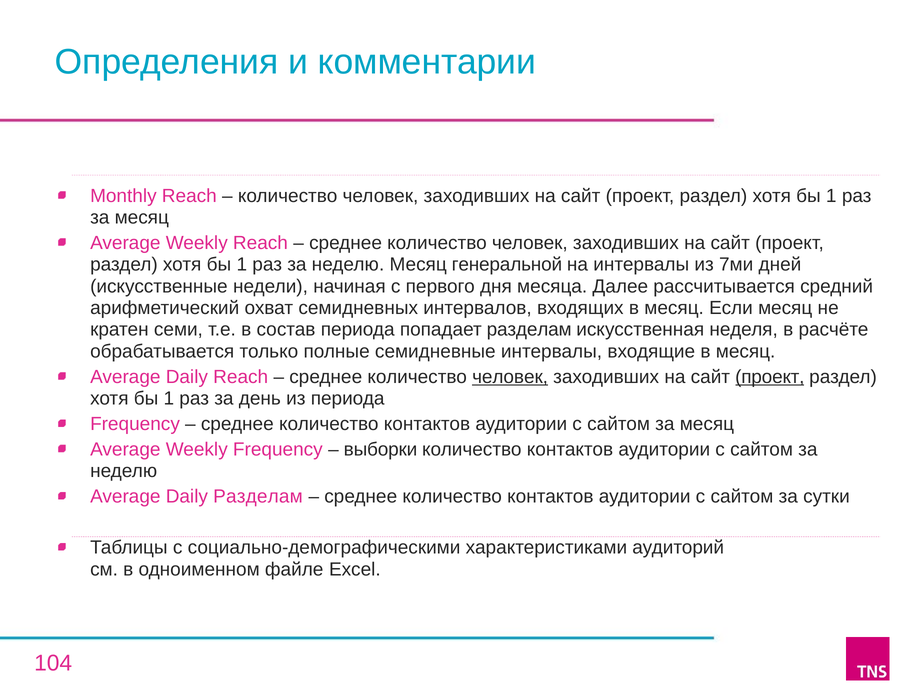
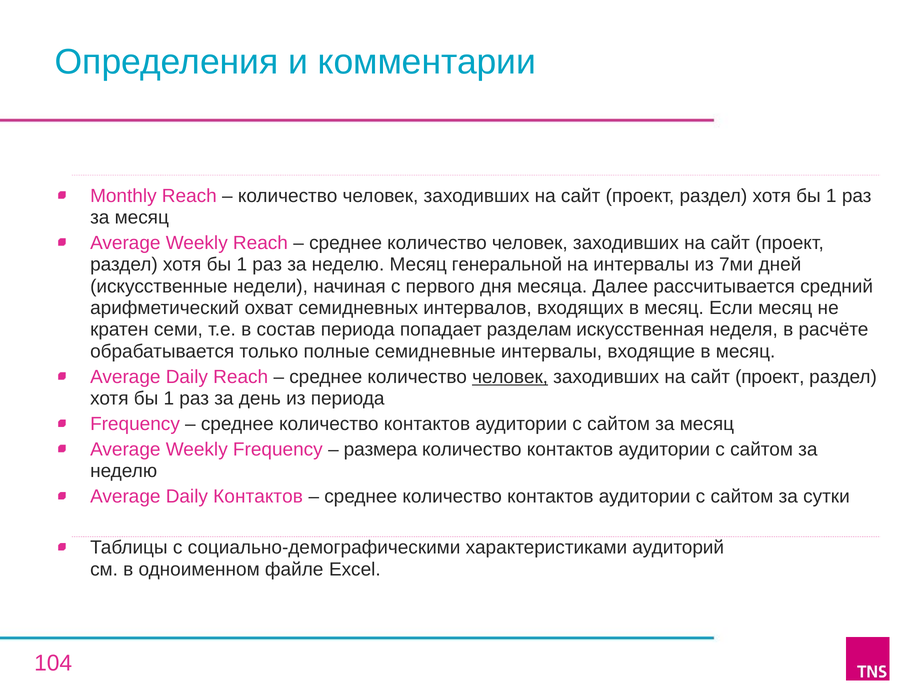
проект at (770, 377) underline: present -> none
выборки: выборки -> размера
Daily Разделам: Разделам -> Контактов
